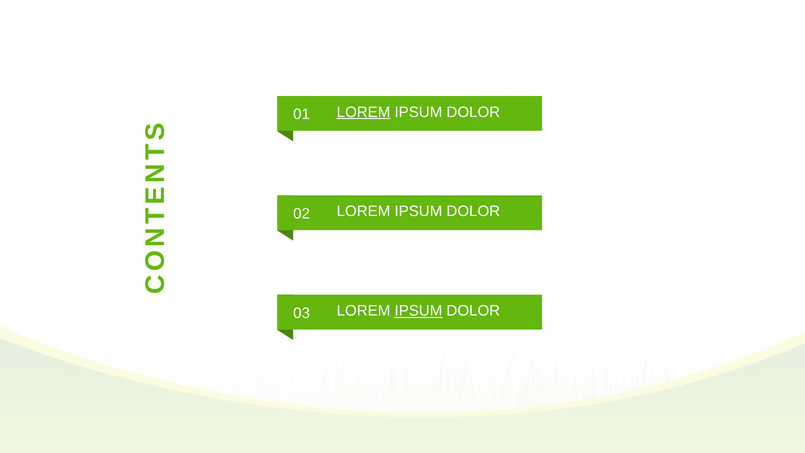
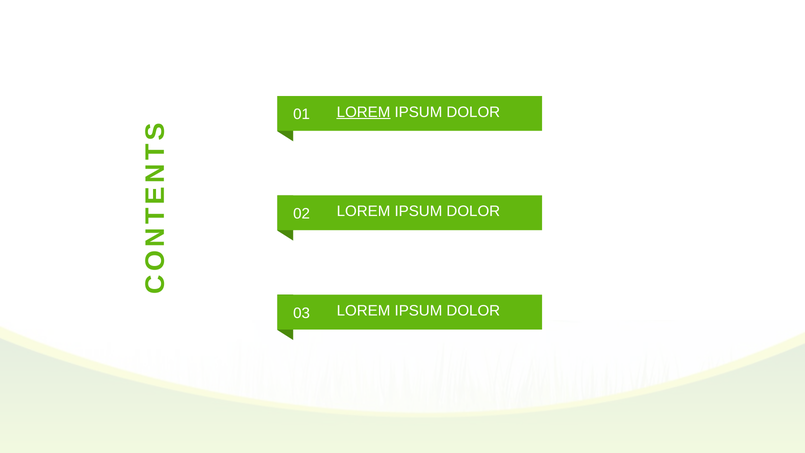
IPSUM at (418, 311) underline: present -> none
